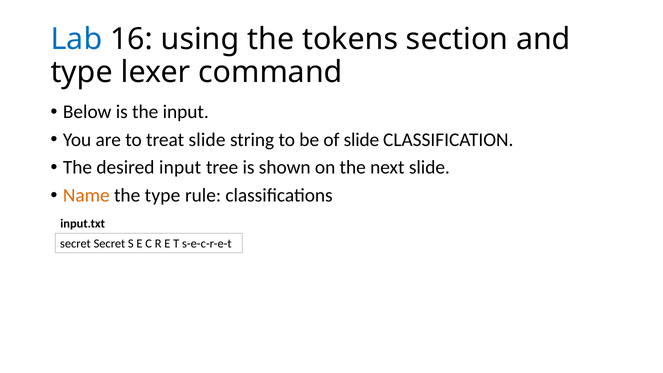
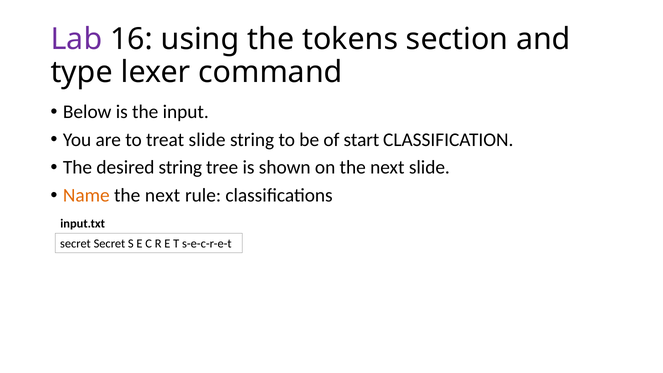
Lab colour: blue -> purple
of slide: slide -> start
desired input: input -> string
type at (163, 195): type -> next
